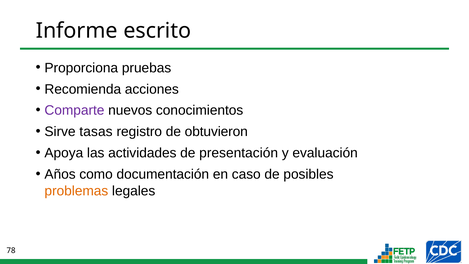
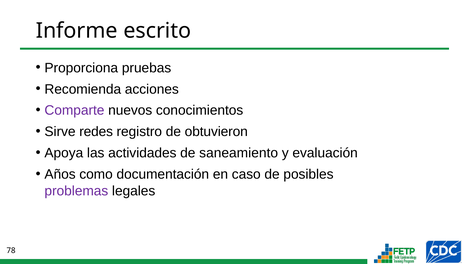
tasas: tasas -> redes
presentación: presentación -> saneamiento
problemas colour: orange -> purple
